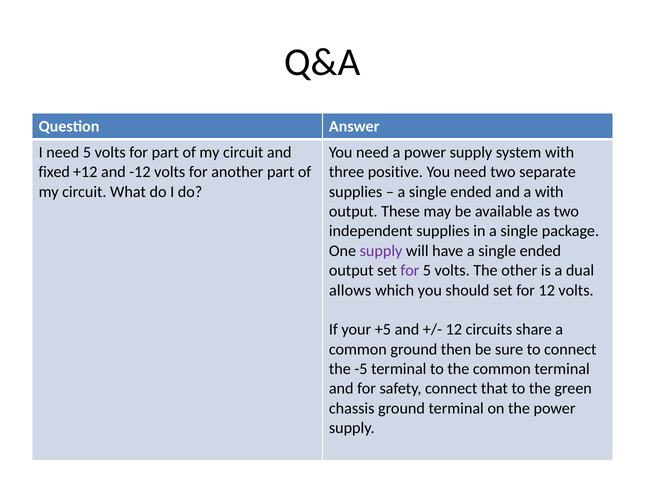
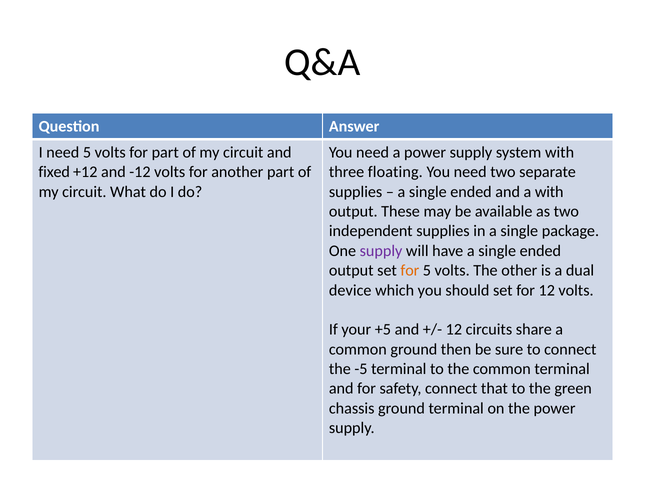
positive: positive -> floating
for at (410, 270) colour: purple -> orange
allows: allows -> device
